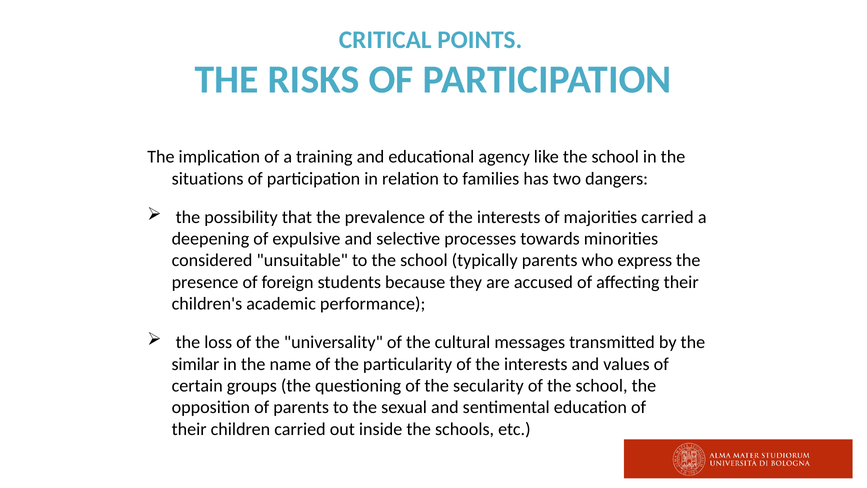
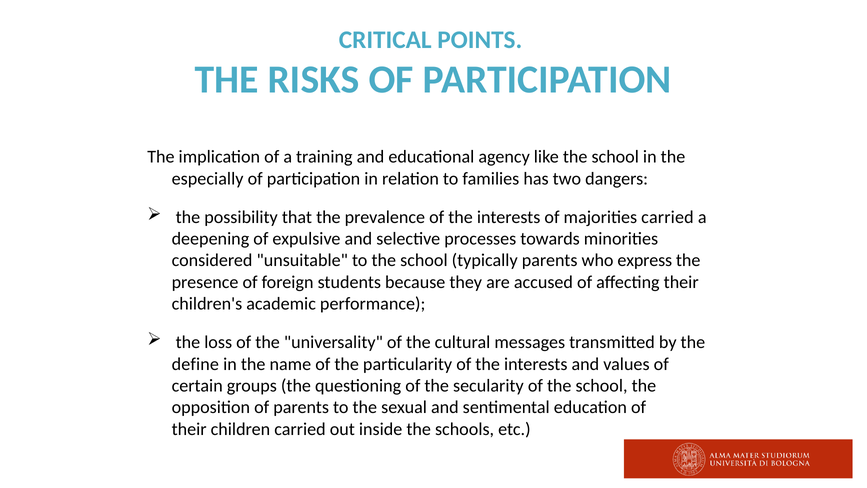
situations: situations -> especially
similar: similar -> define
